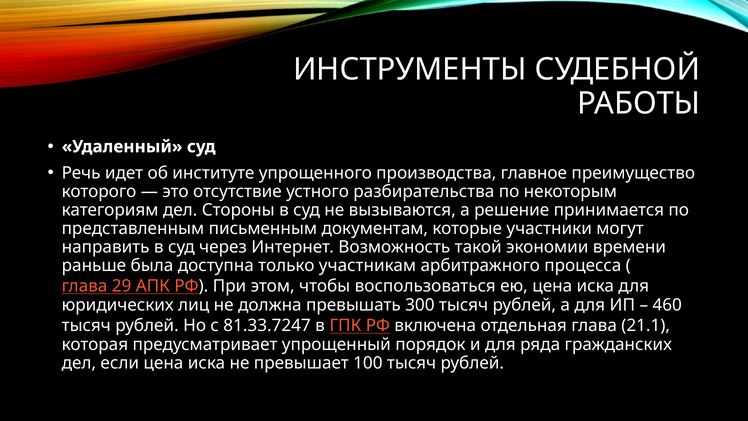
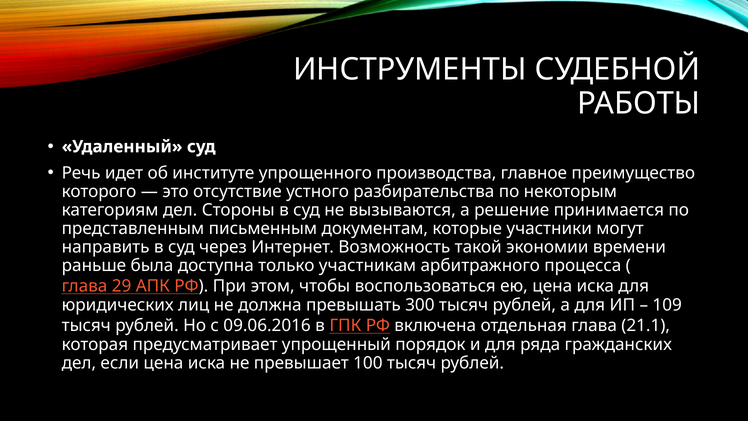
460: 460 -> 109
81.33.7247: 81.33.7247 -> 09.06.2016
